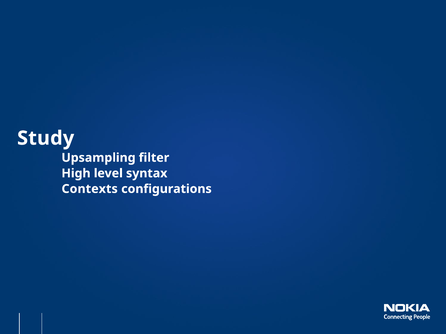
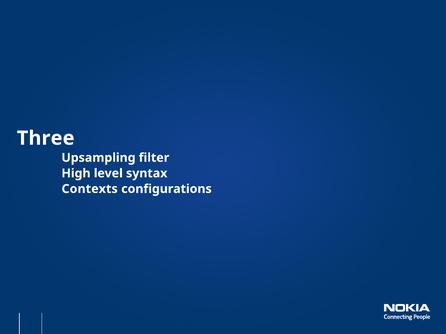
Study: Study -> Three
